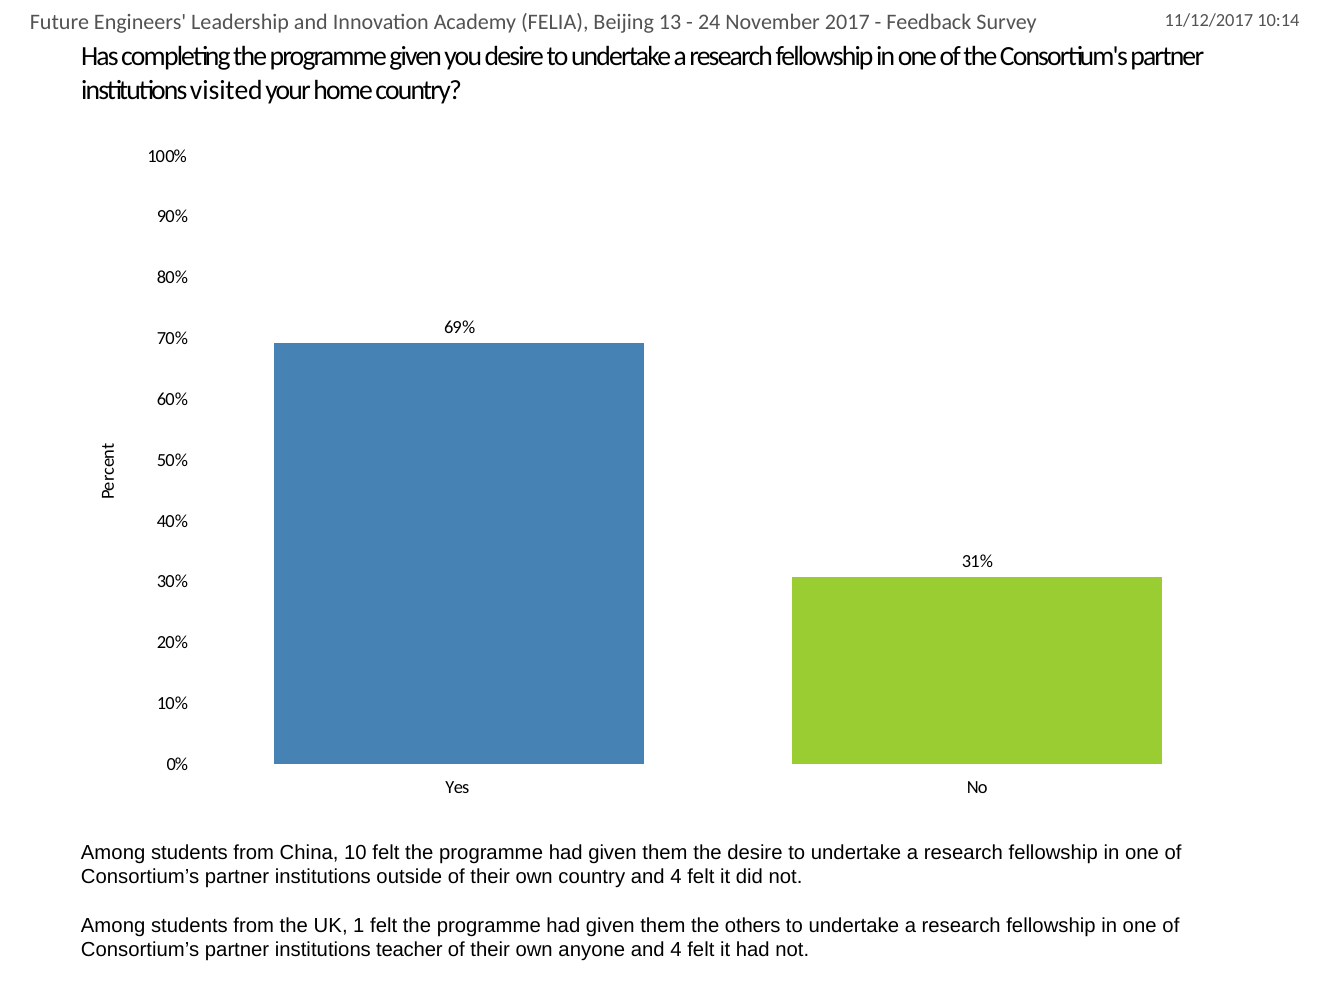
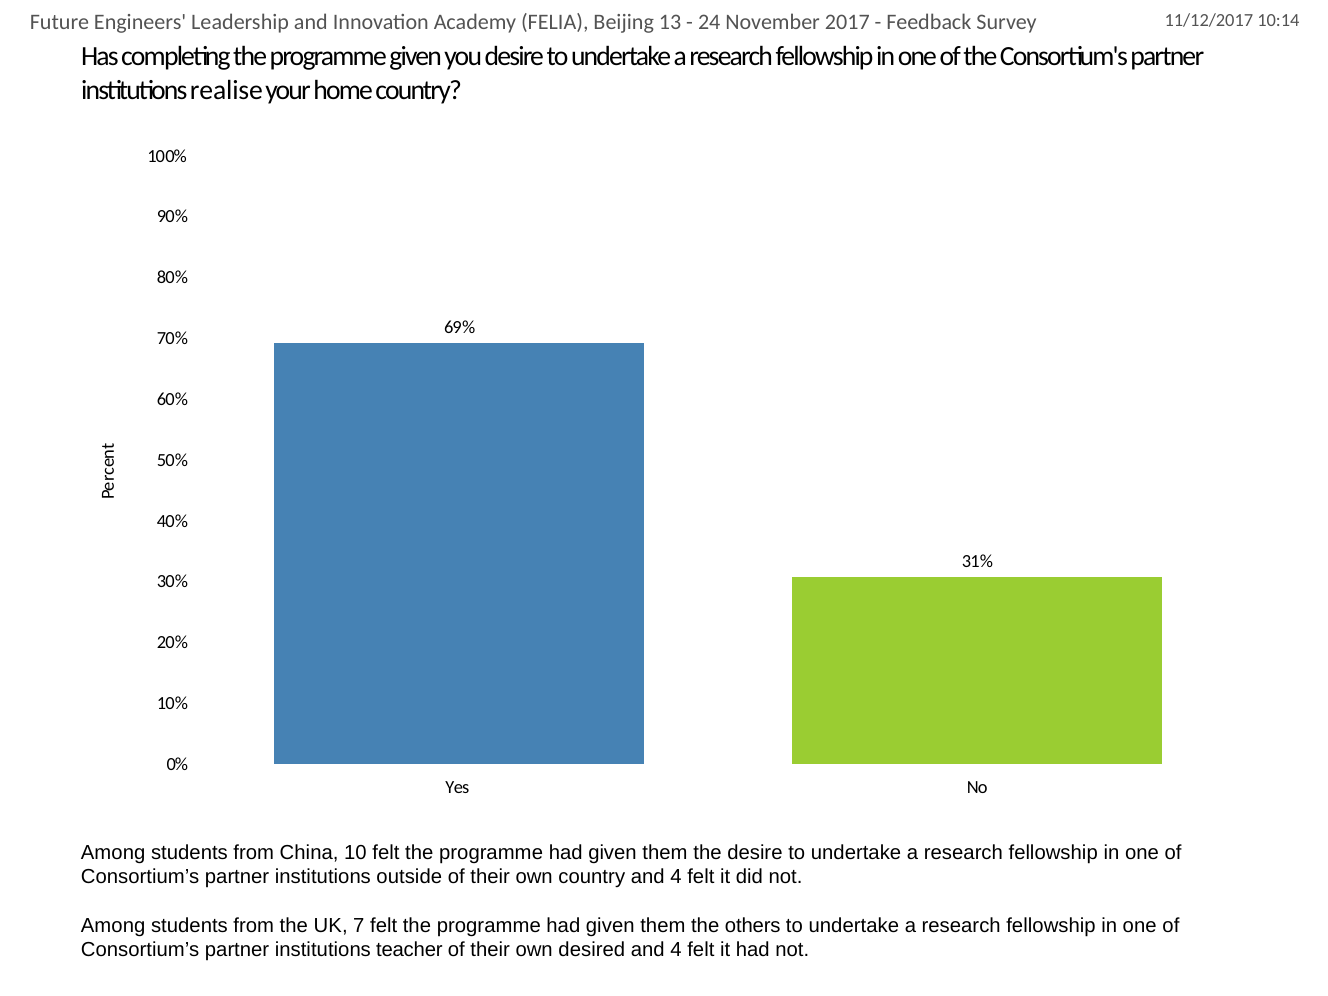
visited: visited -> realise
1: 1 -> 7
anyone: anyone -> desired
